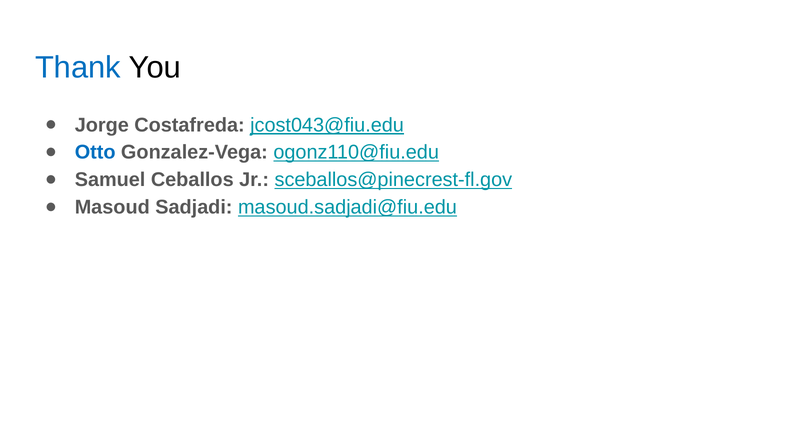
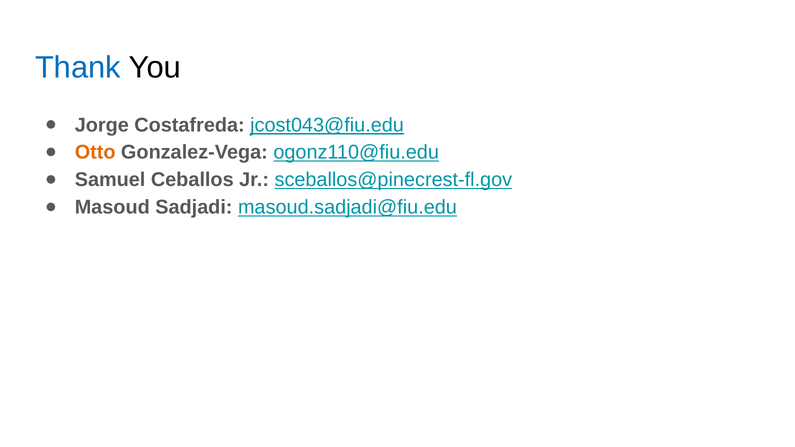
Otto colour: blue -> orange
